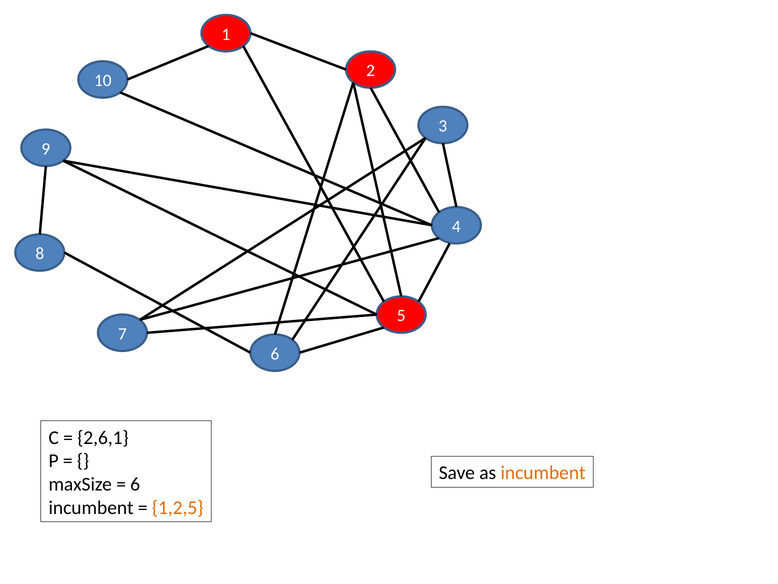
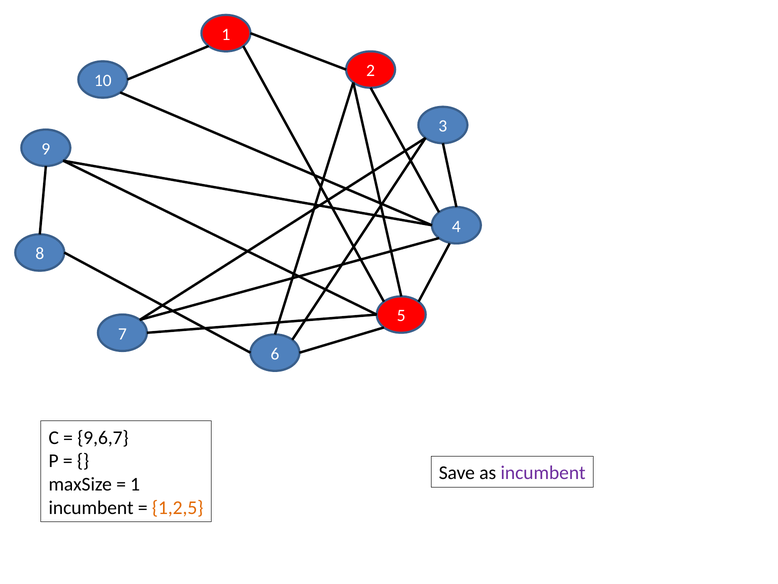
2,6,1: 2,6,1 -> 9,6,7
incumbent at (543, 473) colour: orange -> purple
6 at (135, 484): 6 -> 1
